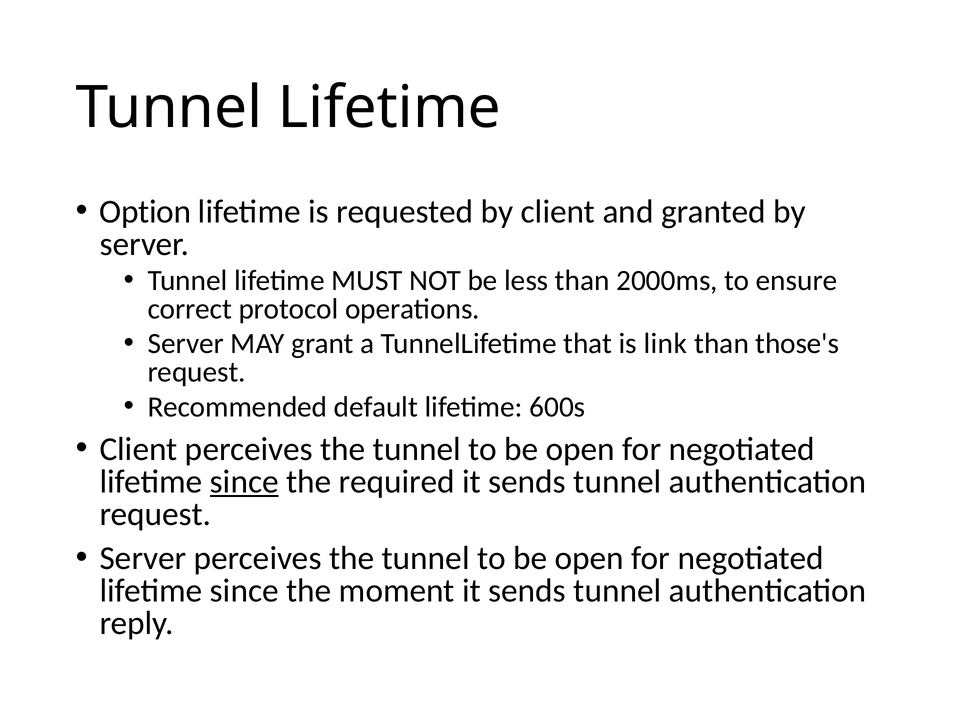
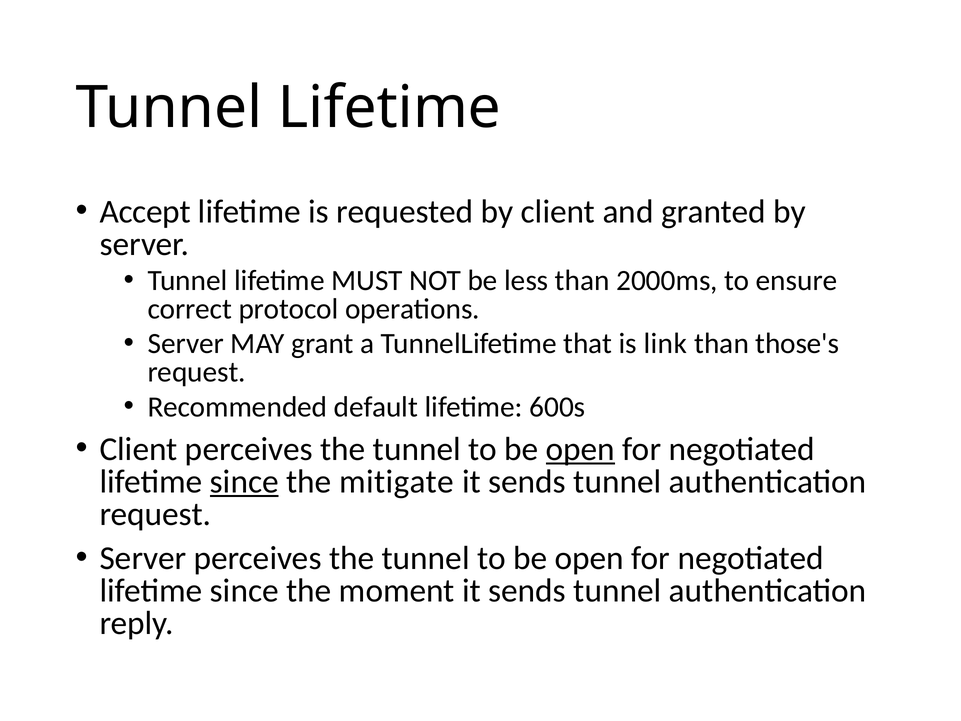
Option: Option -> Accept
open at (580, 449) underline: none -> present
required: required -> mitigate
